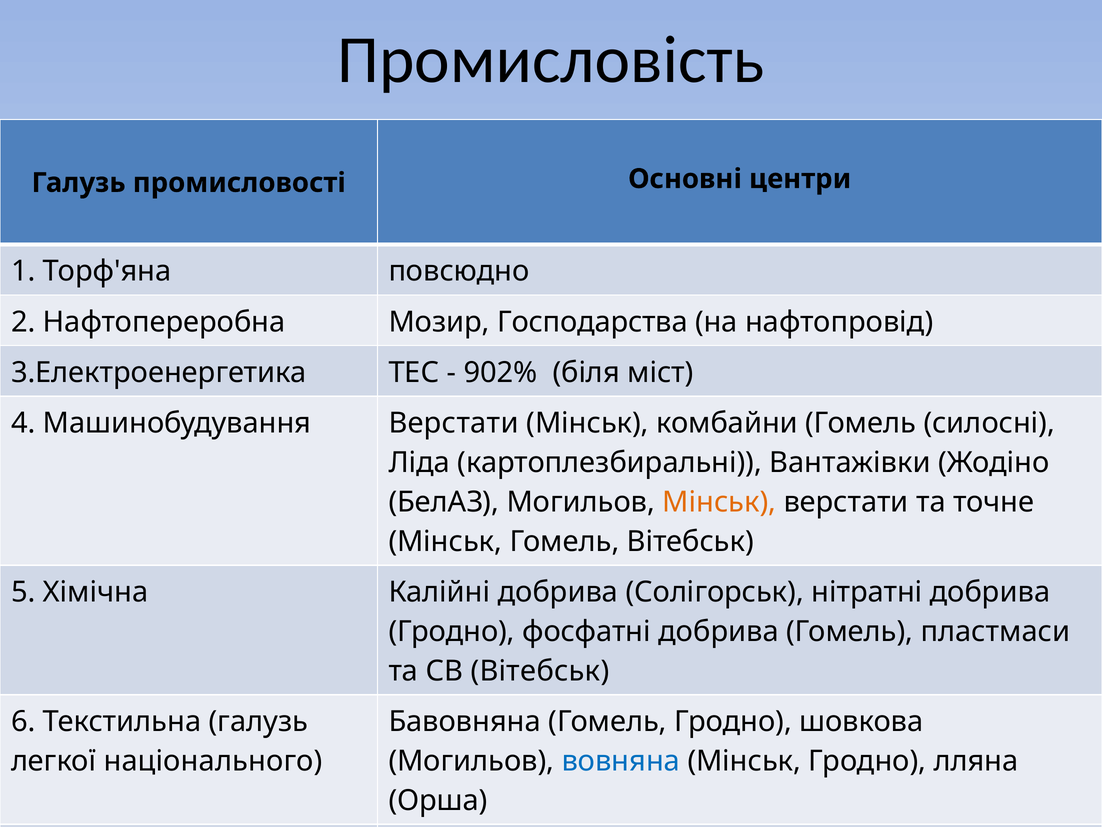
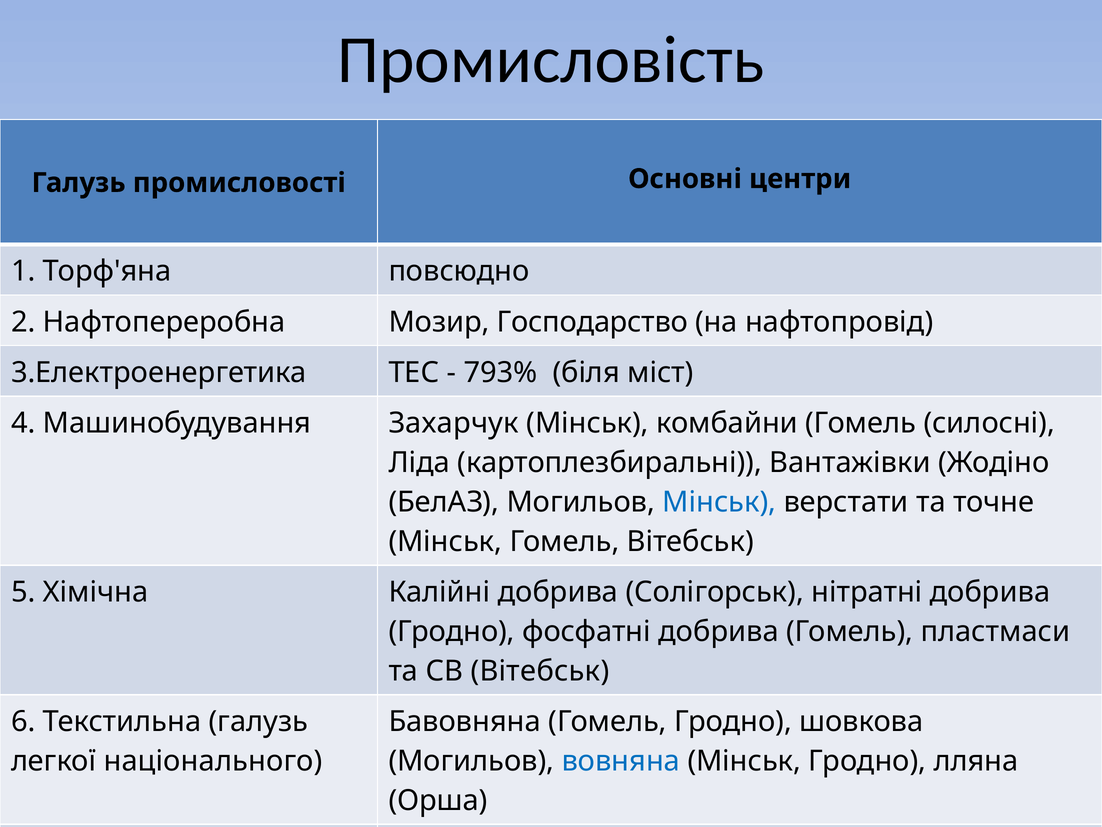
Господарства: Господарства -> Господарство
902%: 902% -> 793%
Машинобудування Верстати: Верстати -> Захарчук
Мінськ at (719, 502) colour: orange -> blue
